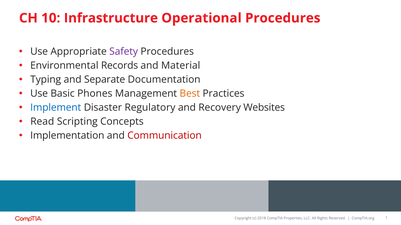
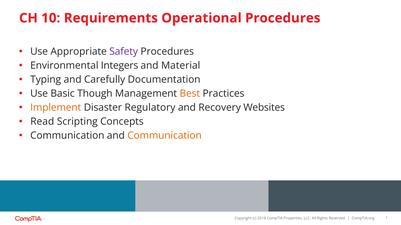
Infrastructure: Infrastructure -> Requirements
Records: Records -> Integers
Separate: Separate -> Carefully
Phones: Phones -> Though
Implement colour: blue -> orange
Implementation at (67, 136): Implementation -> Communication
Communication at (165, 136) colour: red -> orange
